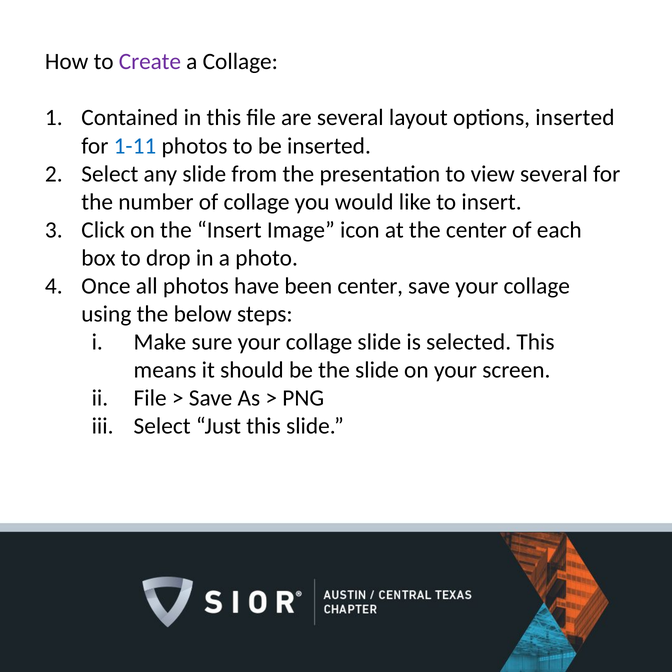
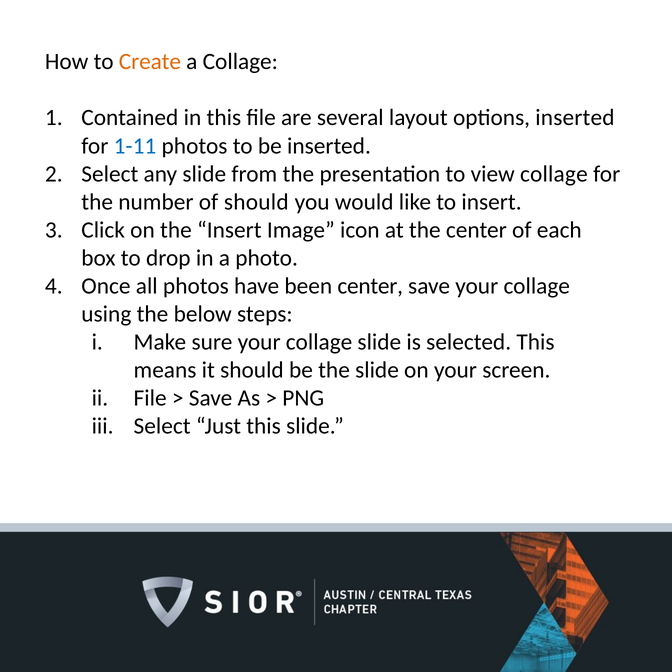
Create colour: purple -> orange
view several: several -> collage
of collage: collage -> should
